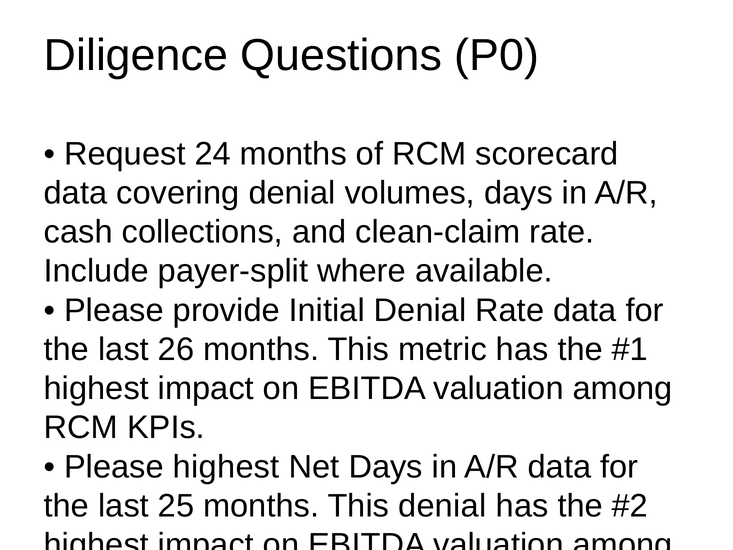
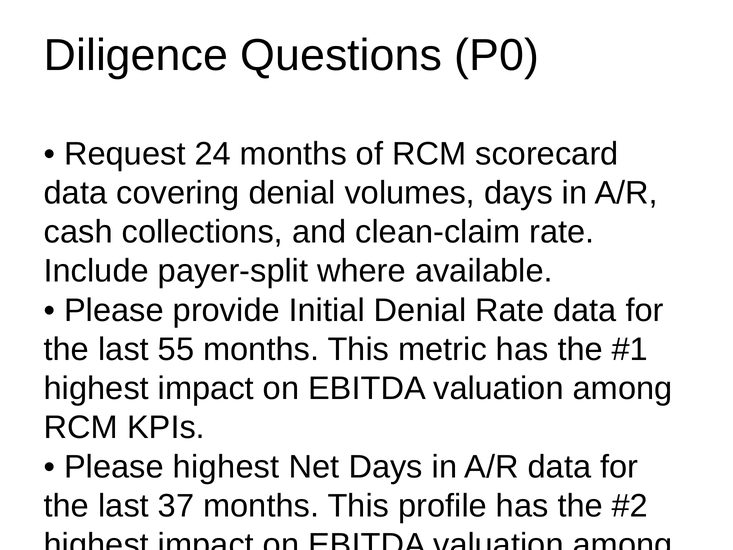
26: 26 -> 55
25: 25 -> 37
This denial: denial -> profile
